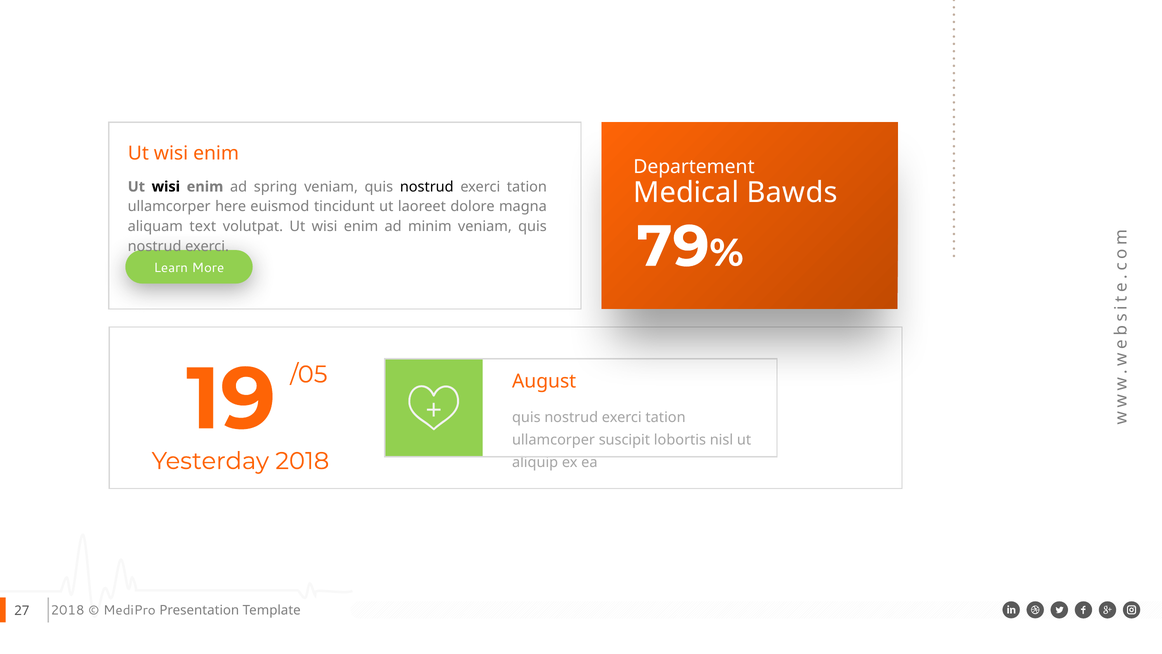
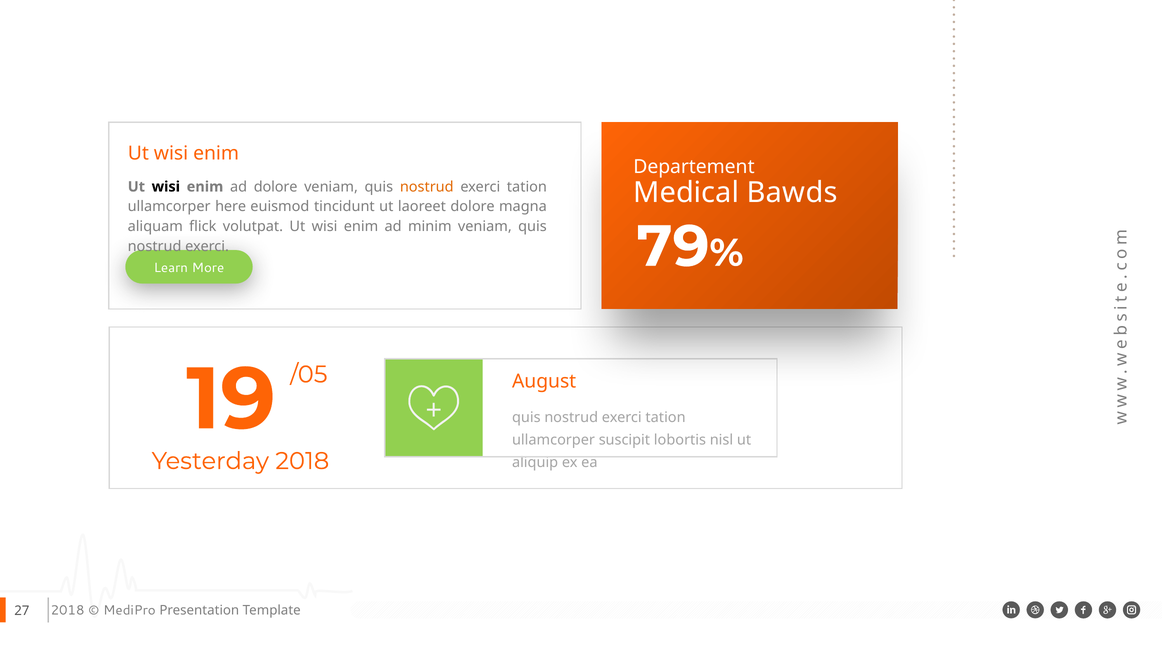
ad spring: spring -> dolore
nostrud at (427, 187) colour: black -> orange
text: text -> flick
